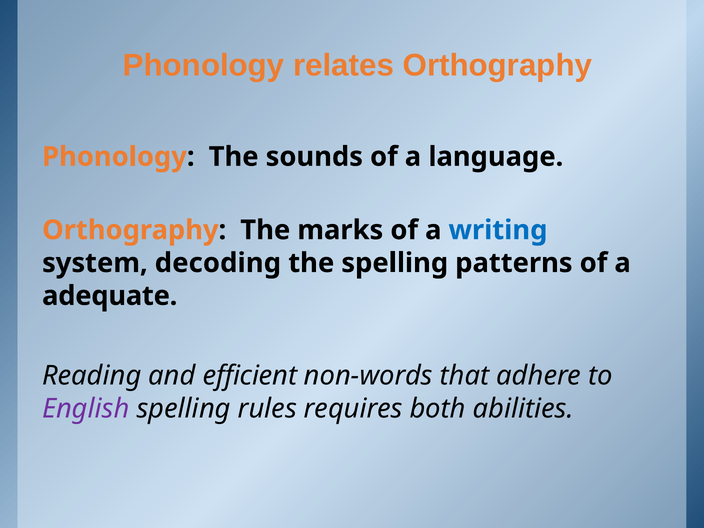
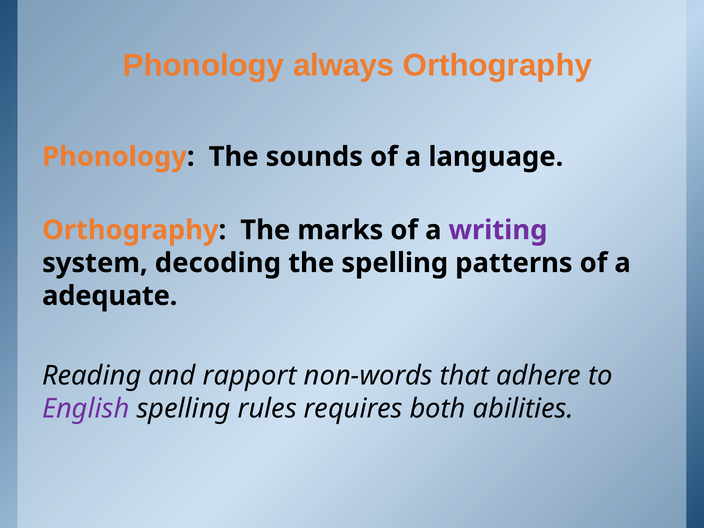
relates: relates -> always
writing colour: blue -> purple
efficient: efficient -> rapport
